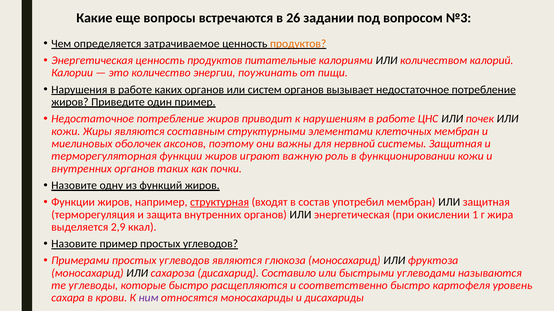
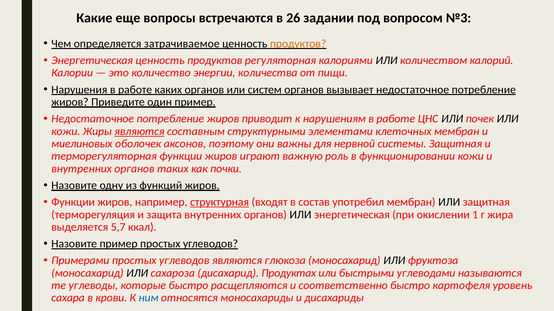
питательные: питательные -> регуляторная
поужинать: поужинать -> количества
являются at (139, 132) underline: none -> present
2,9: 2,9 -> 5,7
Составило: Составило -> Продуктах
ним colour: purple -> blue
